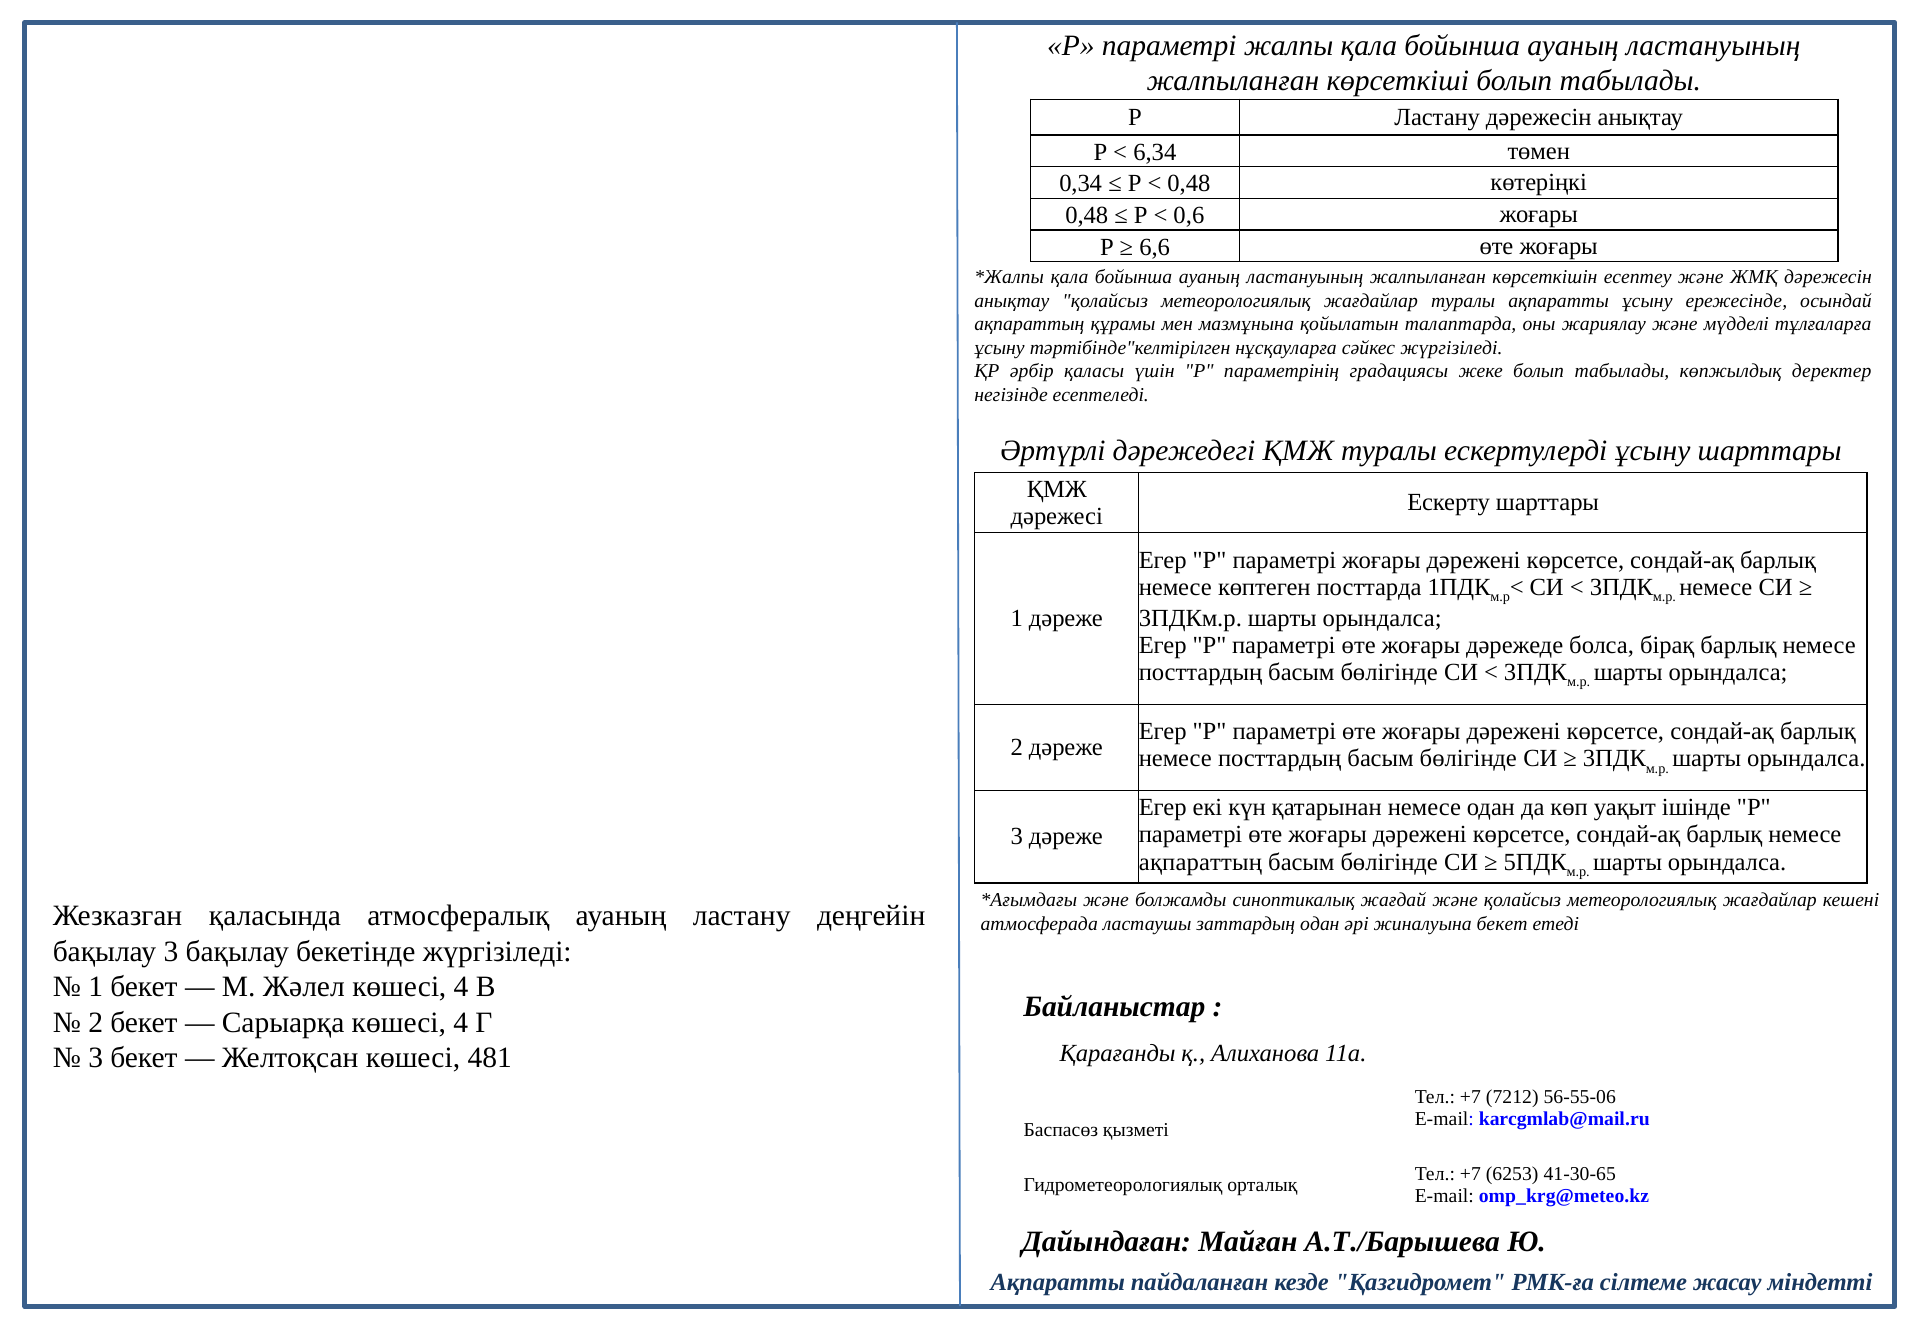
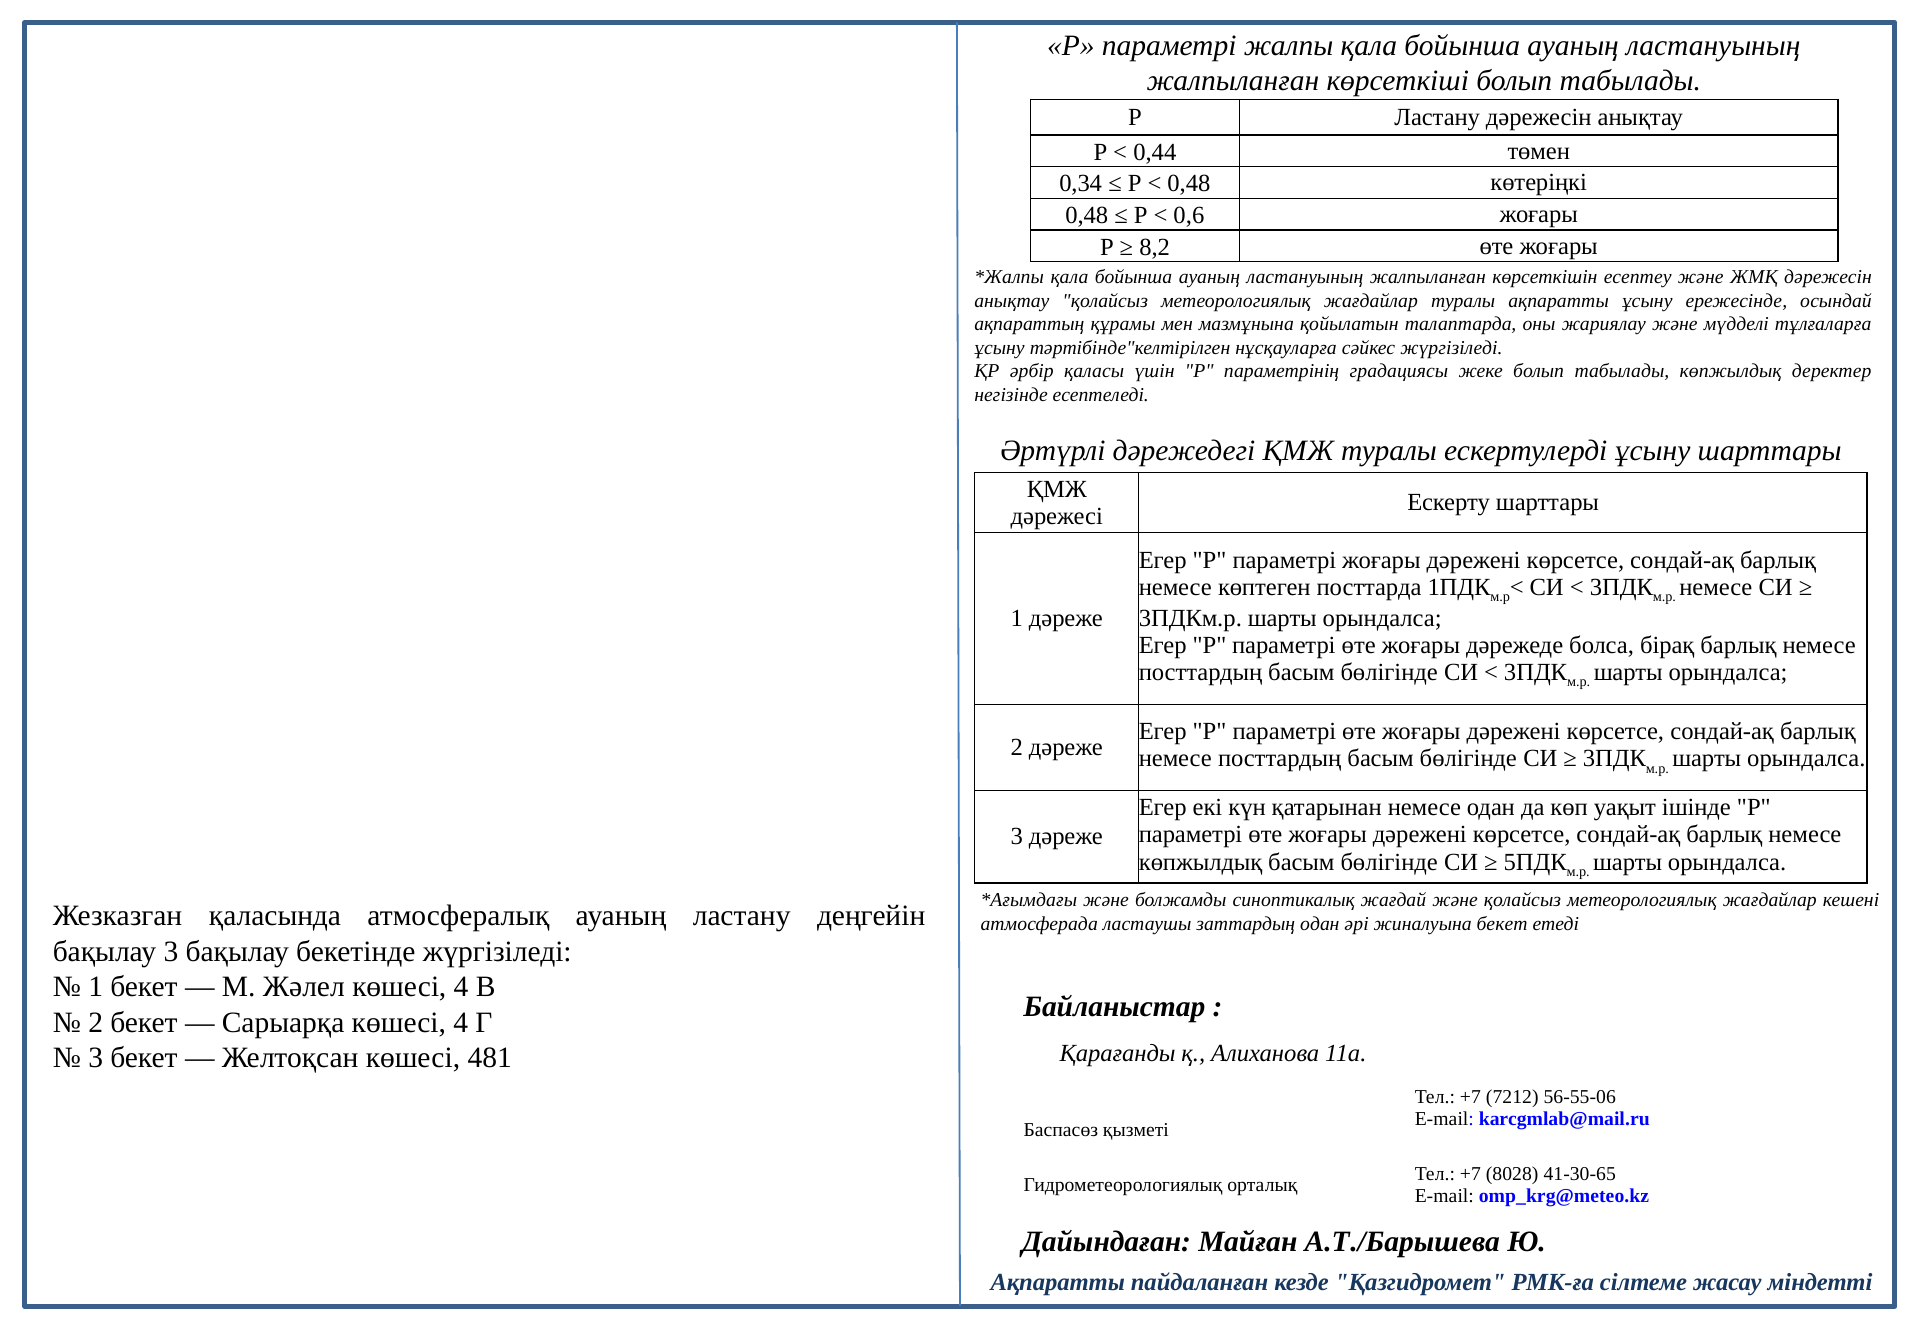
6,34: 6,34 -> 0,44
6,6: 6,6 -> 8,2
ақпараттың at (1200, 862): ақпараттың -> көпжылдық
6253: 6253 -> 8028
